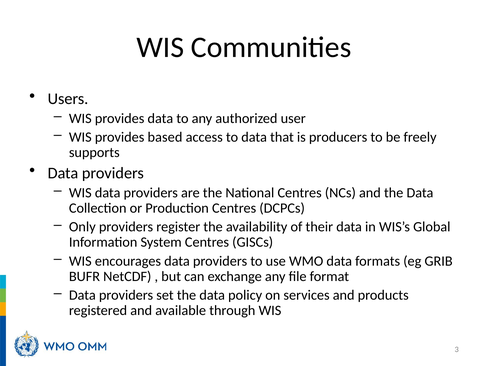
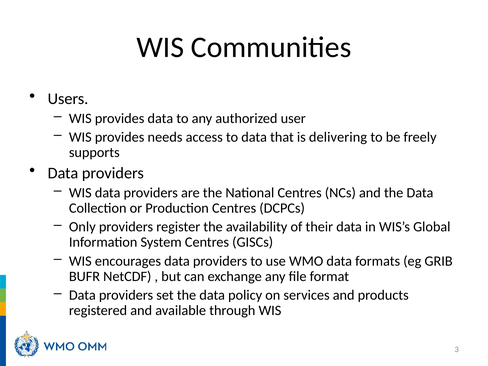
based: based -> needs
producers: producers -> delivering
